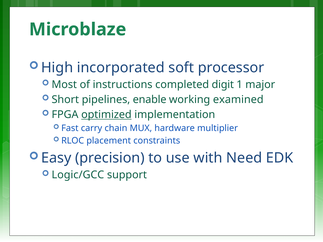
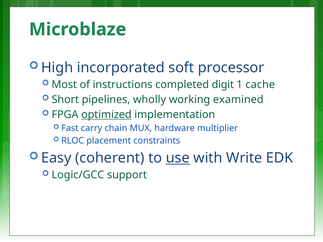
major: major -> cache
enable: enable -> wholly
precision: precision -> coherent
use underline: none -> present
Need: Need -> Write
